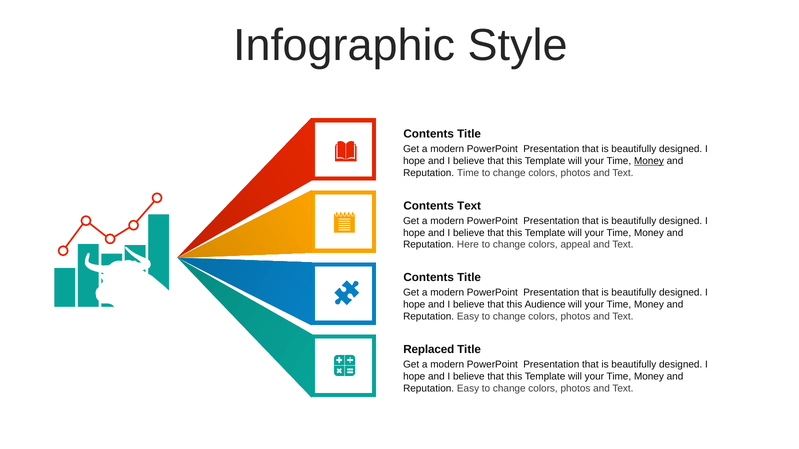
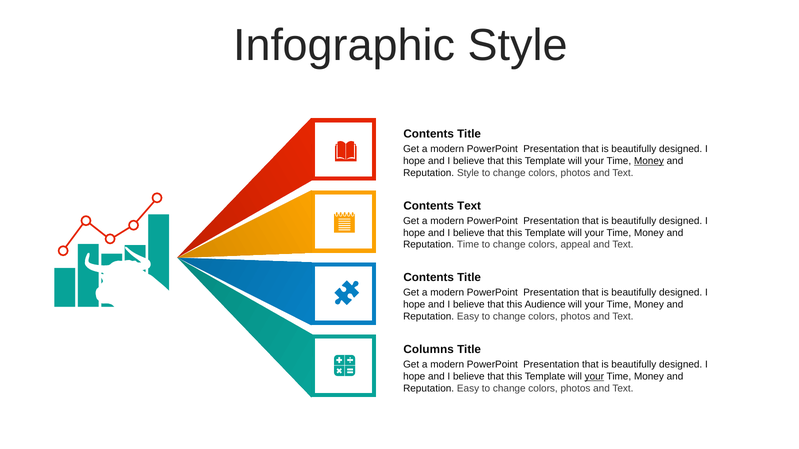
Reputation Time: Time -> Style
Reputation Here: Here -> Time
Replaced: Replaced -> Columns
your at (594, 377) underline: none -> present
